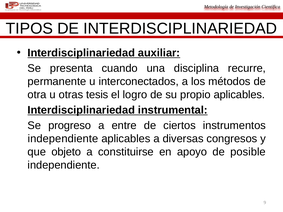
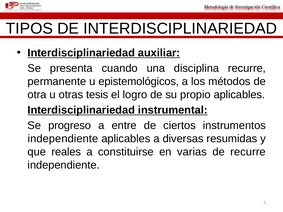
interconectados: interconectados -> epistemológicos
congresos: congresos -> resumidas
objeto: objeto -> reales
apoyo: apoyo -> varias
de posible: posible -> recurre
